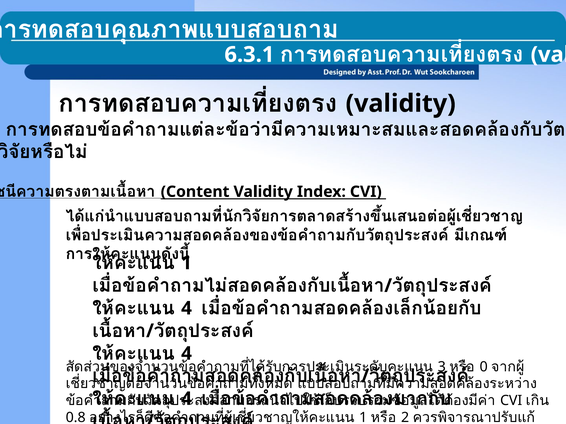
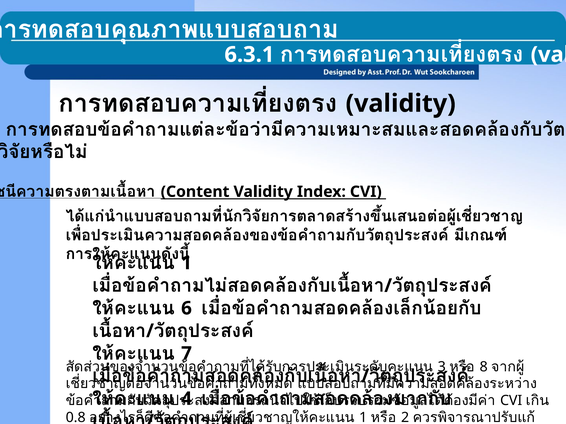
4 at (186, 309): 4 -> 6
4 at (186, 354): 4 -> 7
0: 0 -> 8
